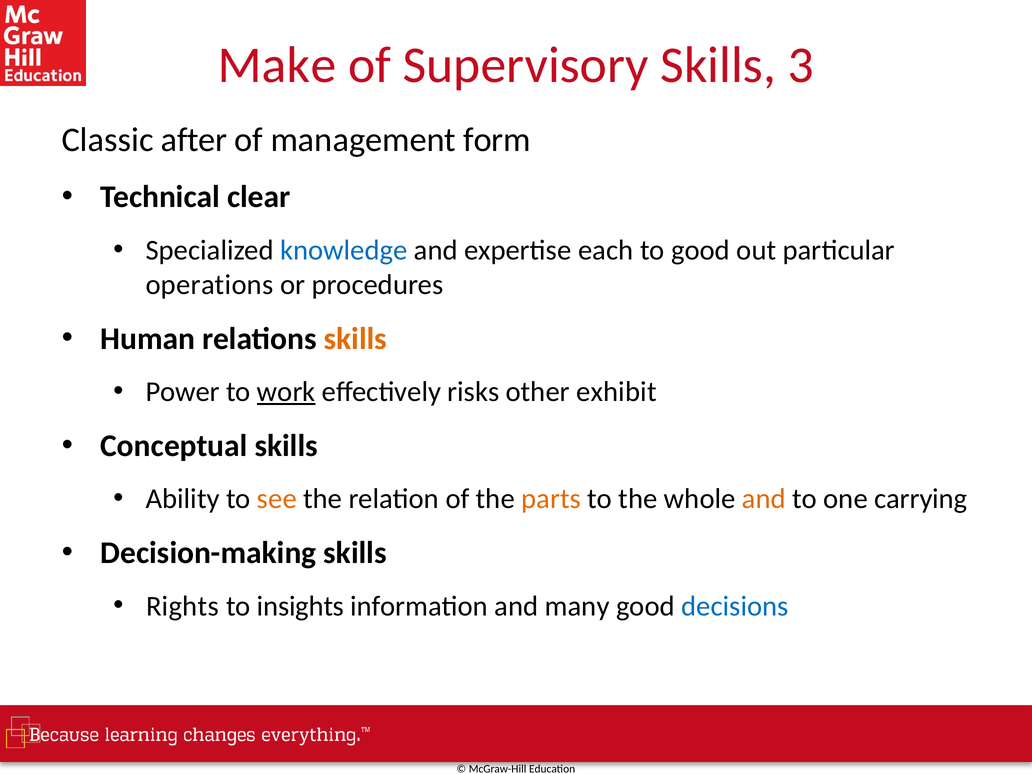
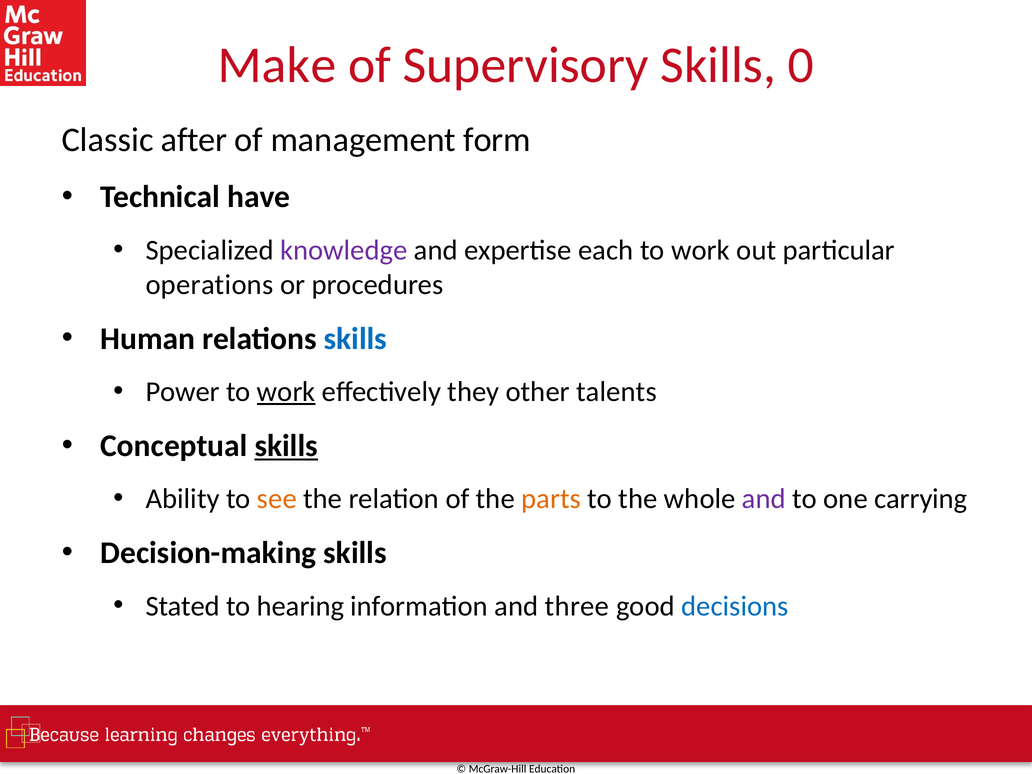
3: 3 -> 0
clear: clear -> have
knowledge colour: blue -> purple
good at (700, 250): good -> work
skills at (355, 339) colour: orange -> blue
risks: risks -> they
exhibit: exhibit -> talents
skills at (286, 446) underline: none -> present
and at (764, 499) colour: orange -> purple
Rights: Rights -> Stated
insights: insights -> hearing
many: many -> three
